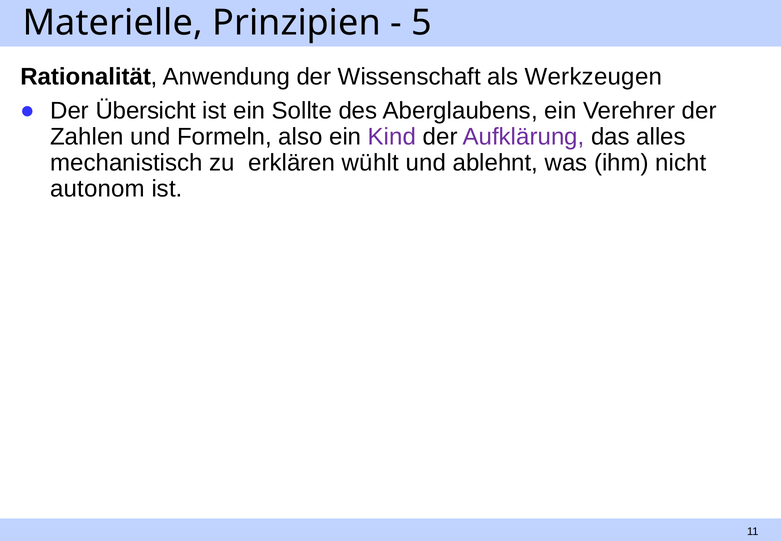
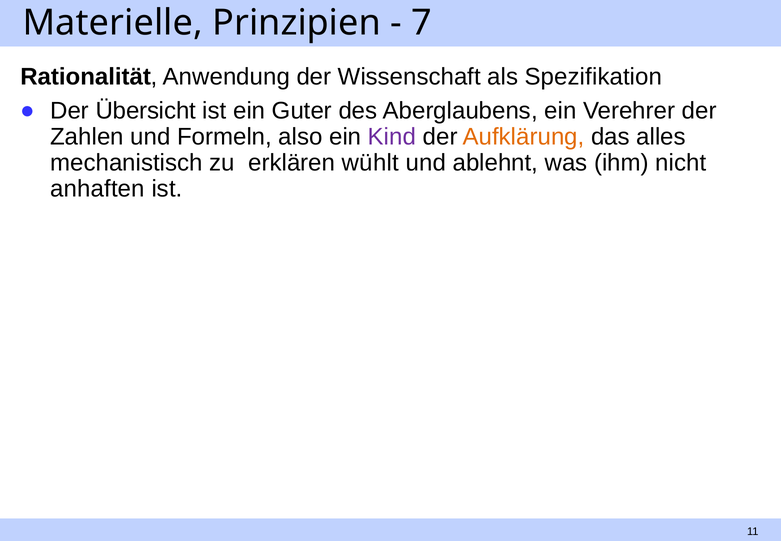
5: 5 -> 7
Werkzeugen: Werkzeugen -> Spezifikation
Sollte: Sollte -> Guter
Aufklärung colour: purple -> orange
autonom: autonom -> anhaften
